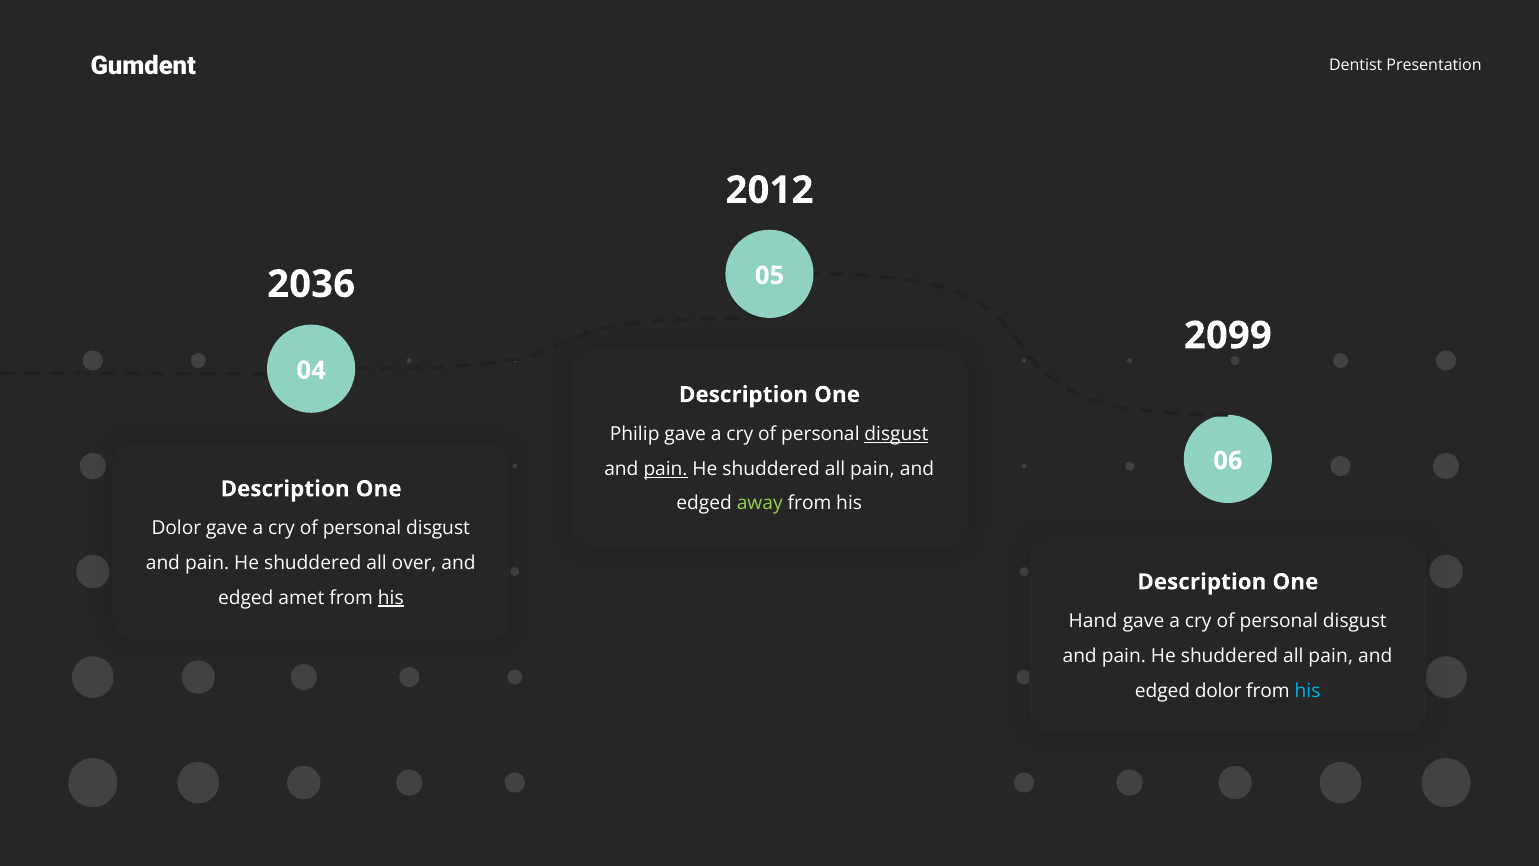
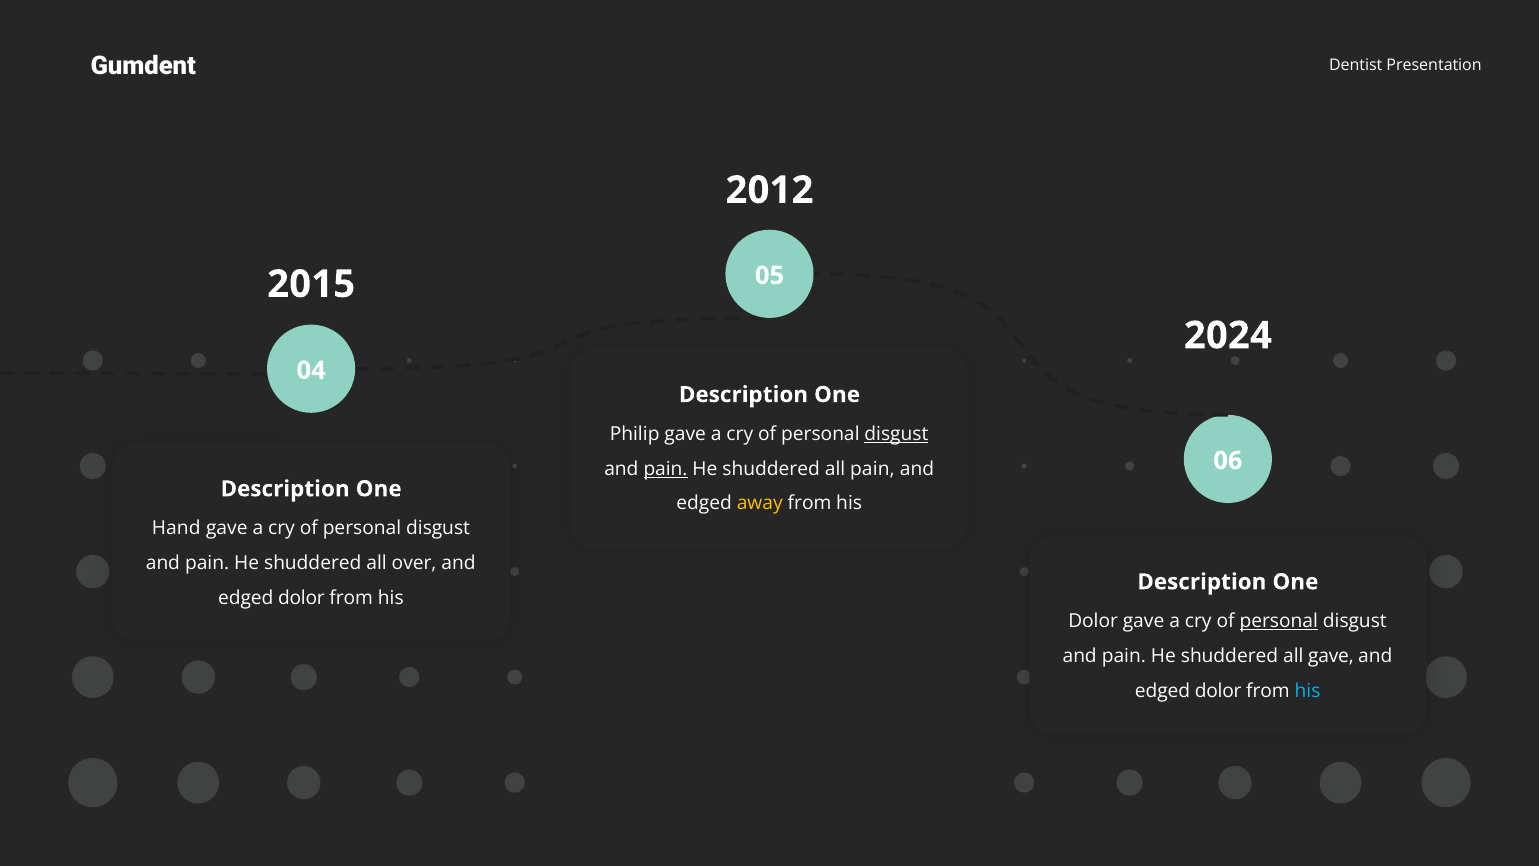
2036: 2036 -> 2015
2099: 2099 -> 2024
away colour: light green -> yellow
Dolor at (176, 528): Dolor -> Hand
amet at (301, 598): amet -> dolor
his at (391, 598) underline: present -> none
Hand at (1093, 621): Hand -> Dolor
personal at (1279, 621) underline: none -> present
pain at (1331, 656): pain -> gave
